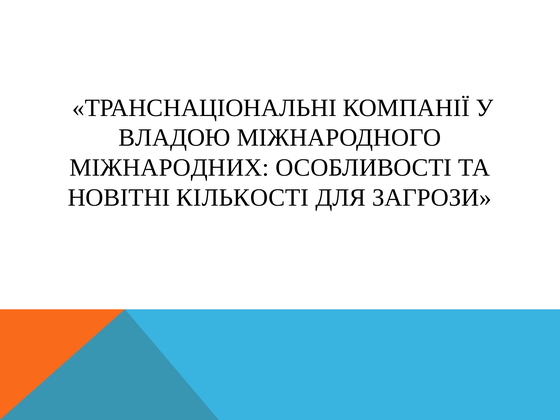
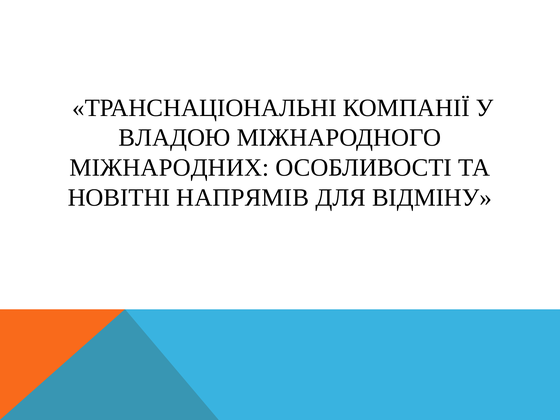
КІЛЬКОСТІ: КІЛЬКОСТІ -> НАПРЯМІВ
ЗАГРОЗИ: ЗАГРОЗИ -> ВІДМІНУ
